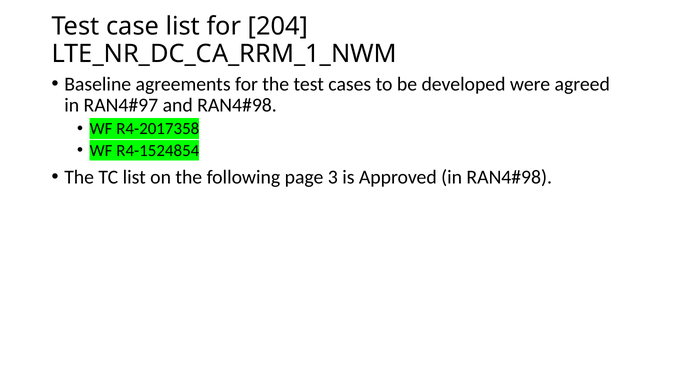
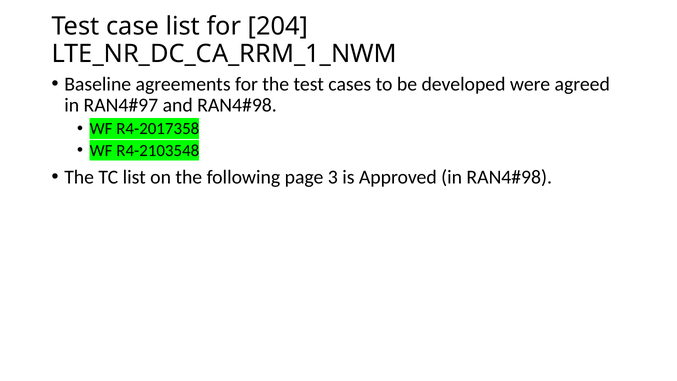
R4-1524854: R4-1524854 -> R4-2103548
